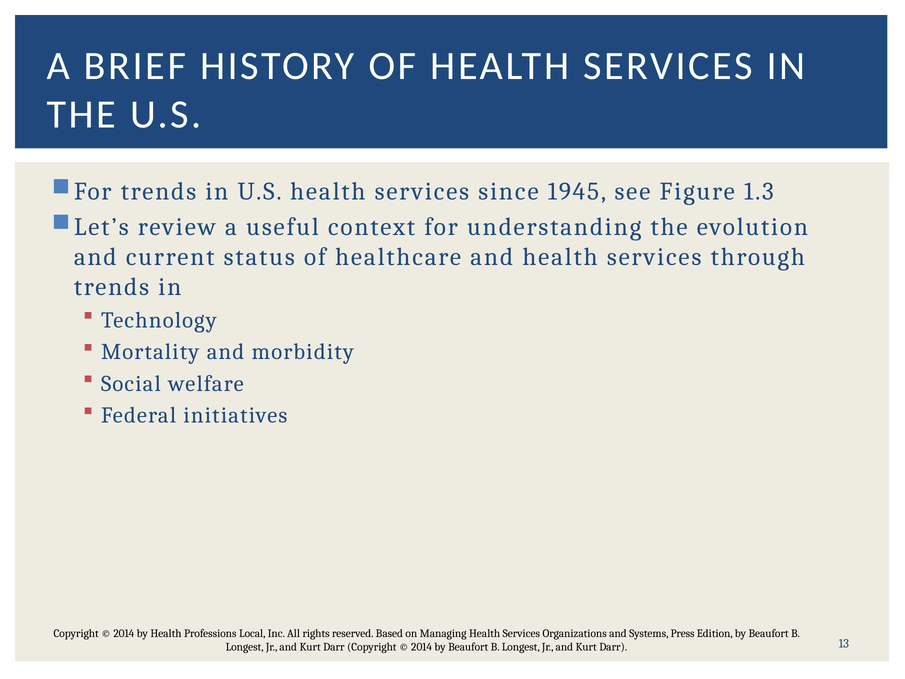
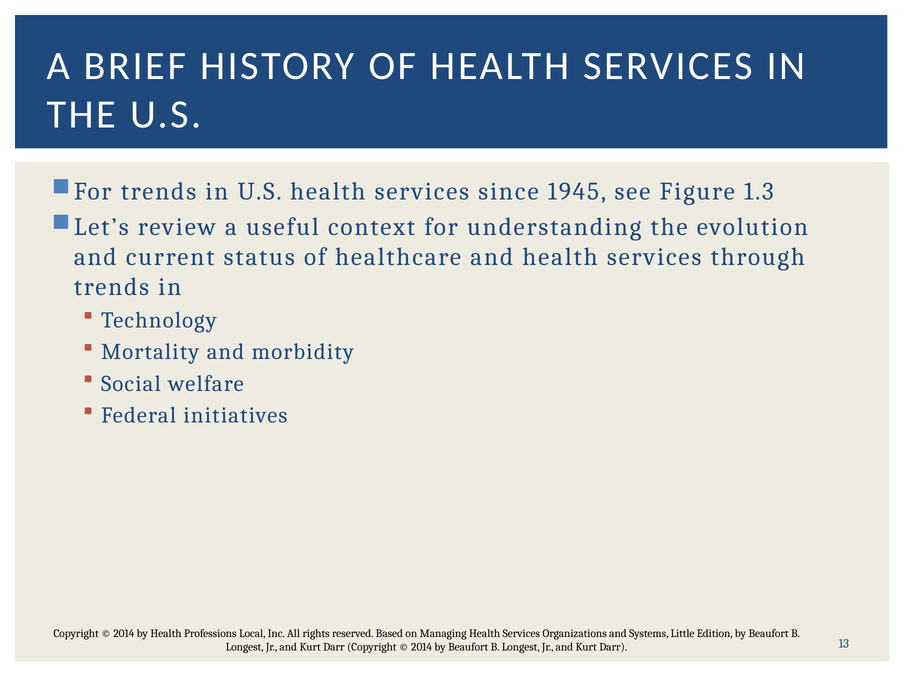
Press: Press -> Little
